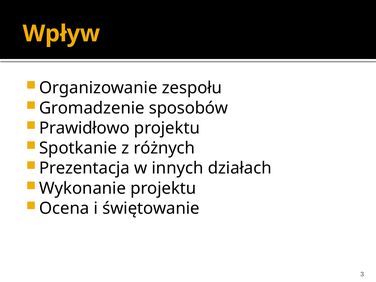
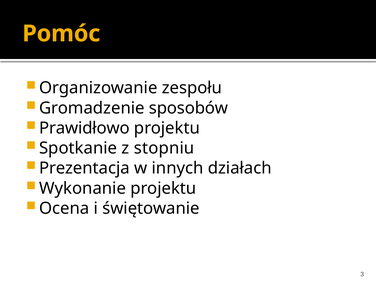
Wpływ: Wpływ -> Pomóc
różnych: różnych -> stopniu
